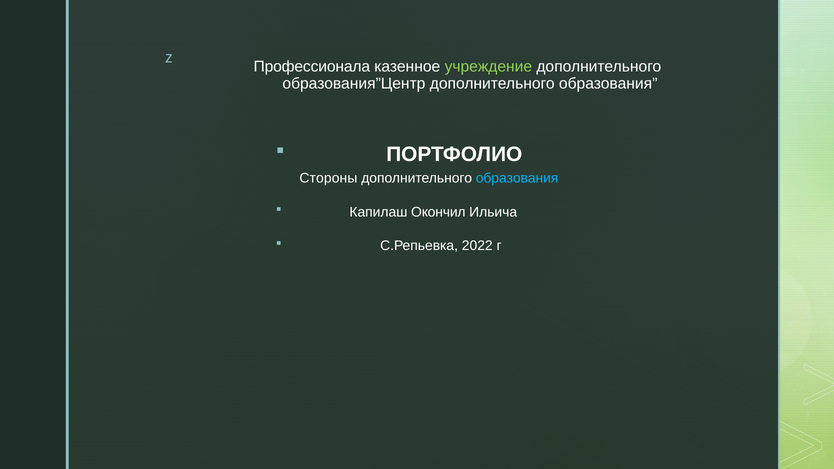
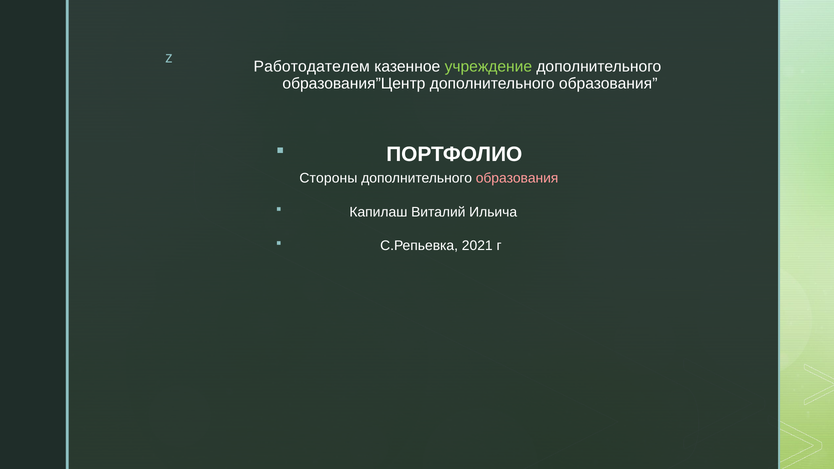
Профессионала: Профессионала -> Работодателем
образования at (517, 178) colour: light blue -> pink
Окончил: Окончил -> Виталий
2022: 2022 -> 2021
